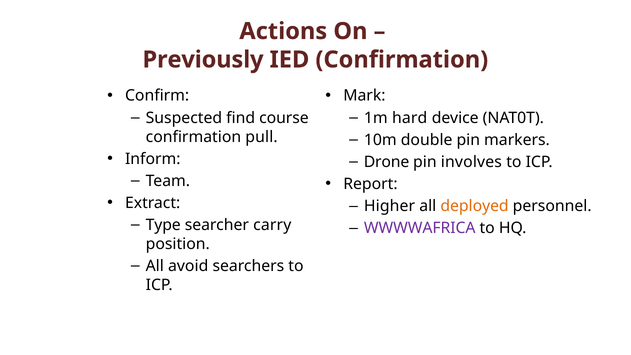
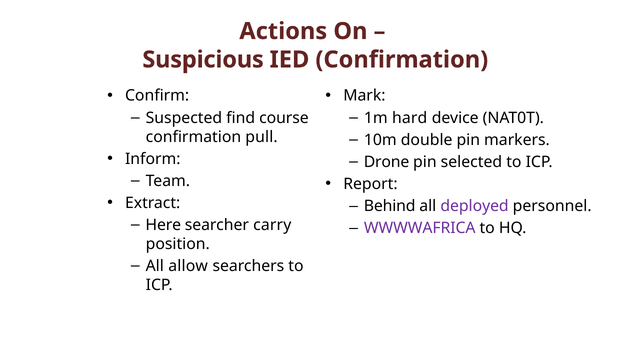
Previously: Previously -> Suspicious
involves: involves -> selected
Higher: Higher -> Behind
deployed colour: orange -> purple
Type: Type -> Here
avoid: avoid -> allow
